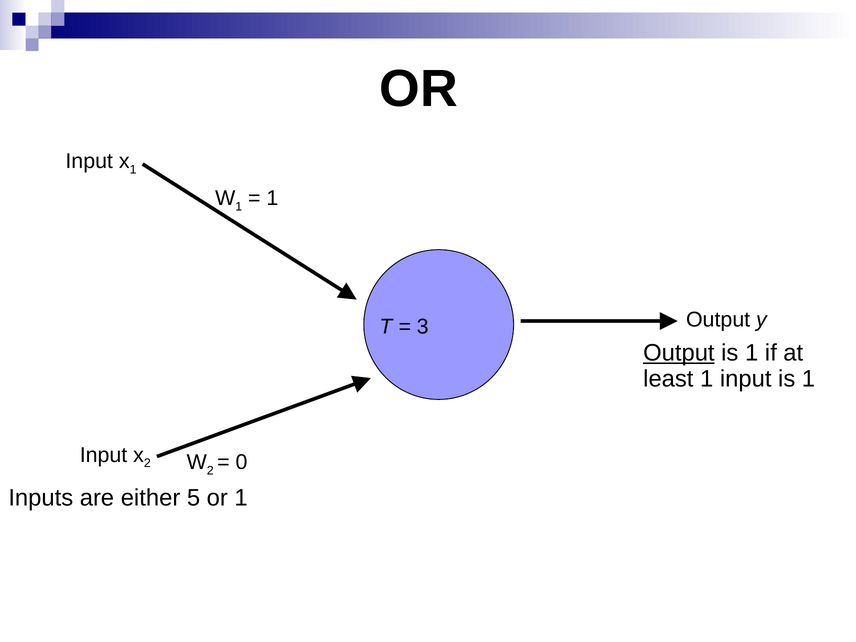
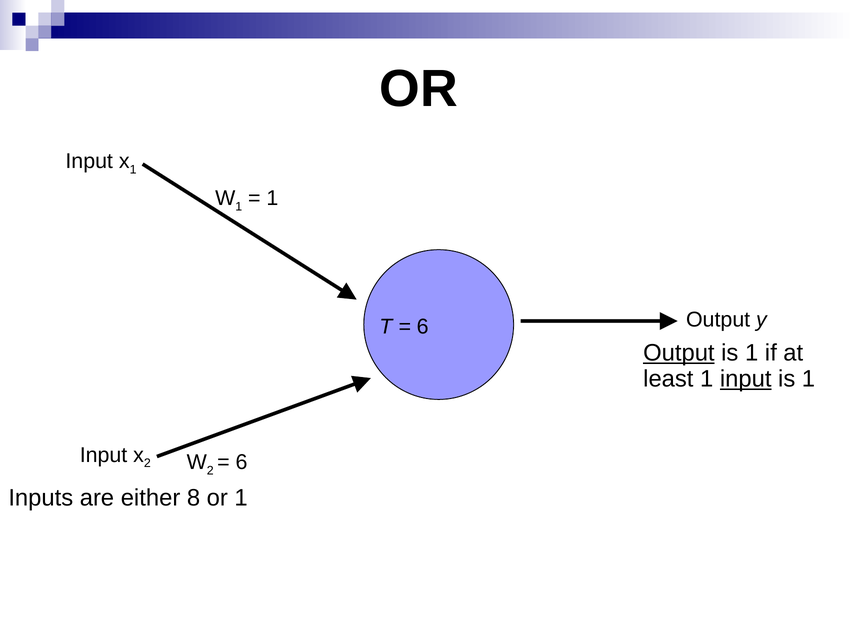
3 at (423, 327): 3 -> 6
input at (746, 379) underline: none -> present
0 at (241, 462): 0 -> 6
5: 5 -> 8
